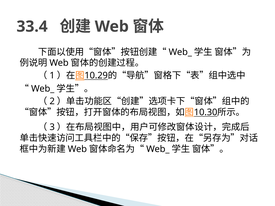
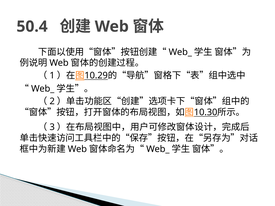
33.4: 33.4 -> 50.4
